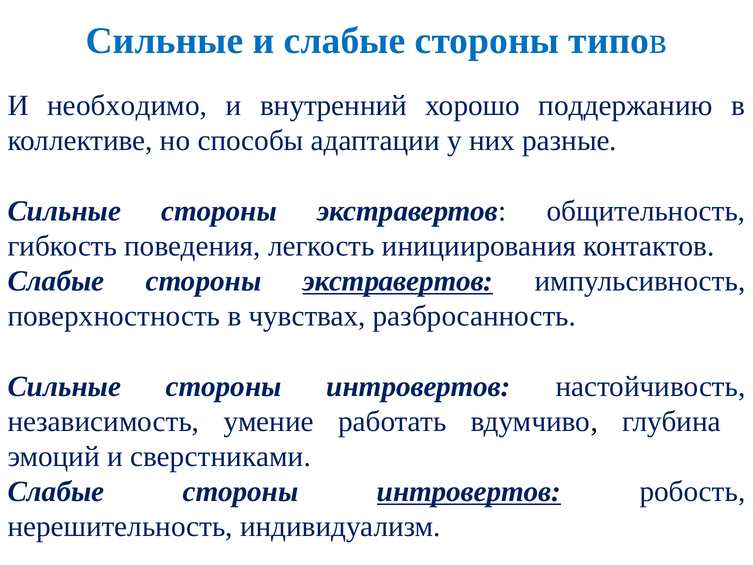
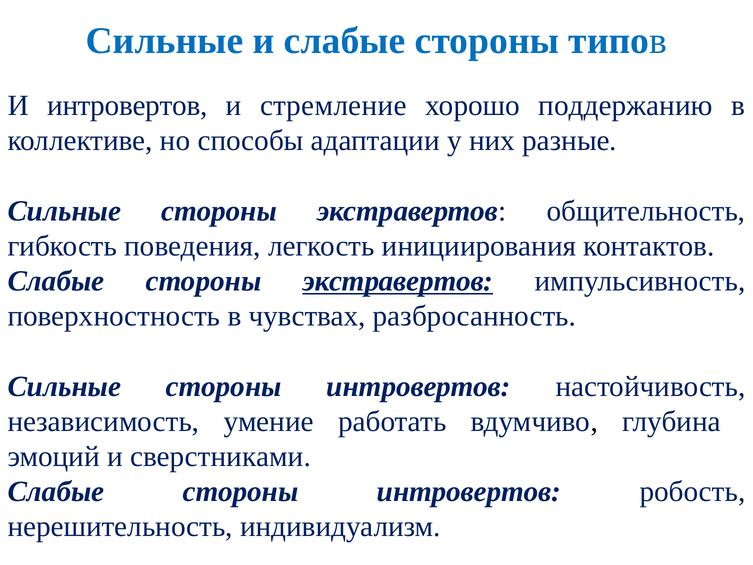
И необходимо: необходимо -> интровертов
внутренний: внутренний -> стремление
интровертов at (469, 491) underline: present -> none
